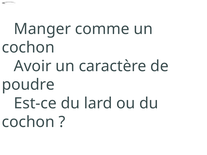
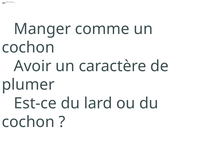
poudre: poudre -> plumer
